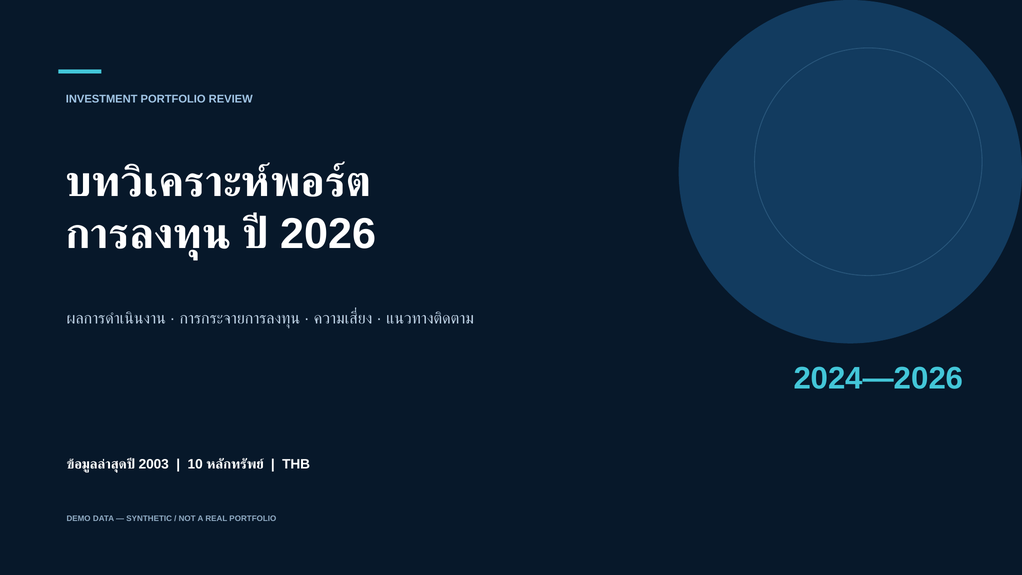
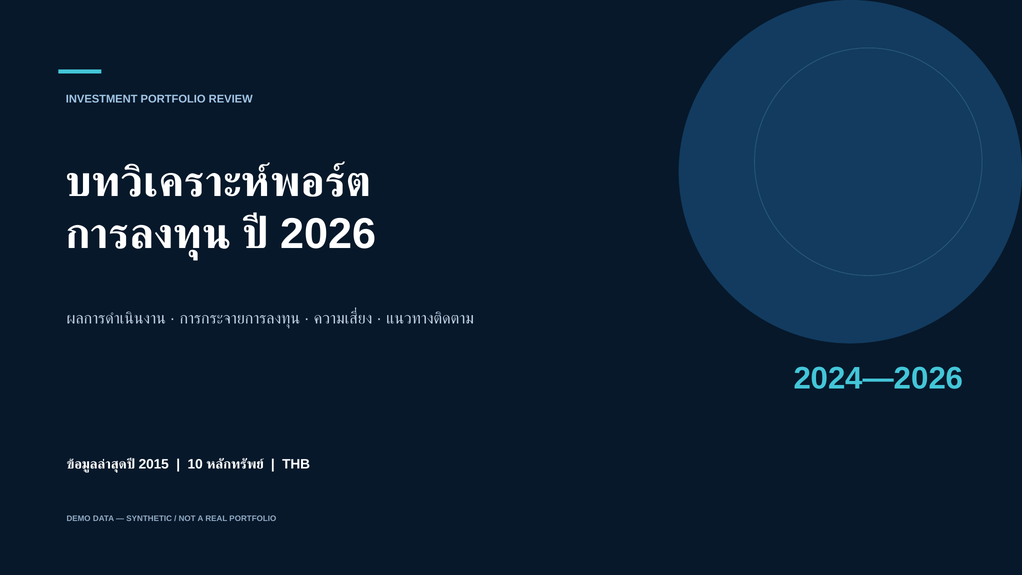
2003: 2003 -> 2015
